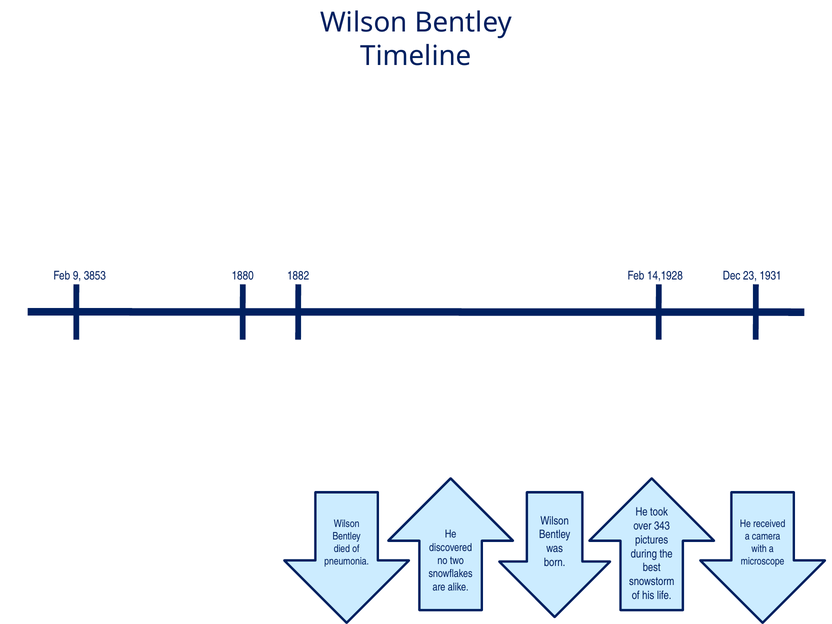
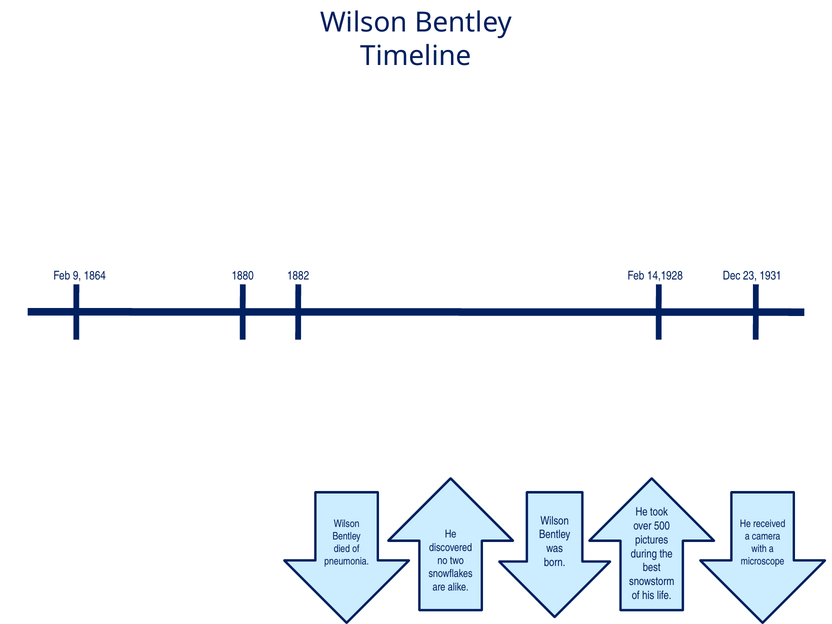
3853: 3853 -> 1864
343: 343 -> 500
